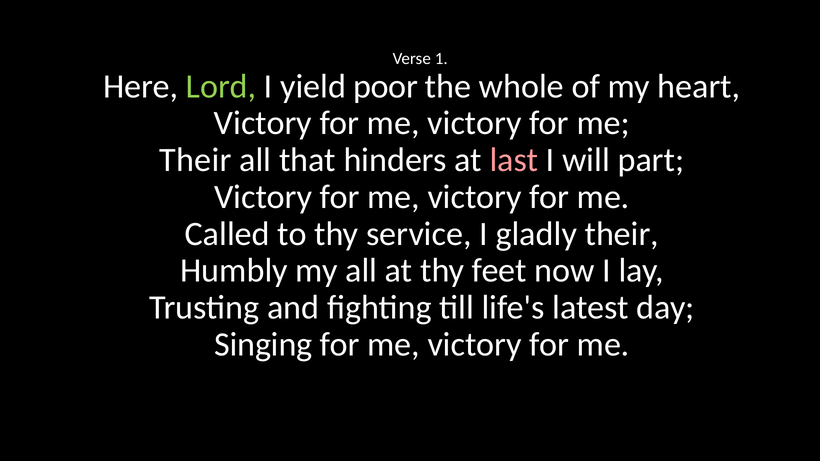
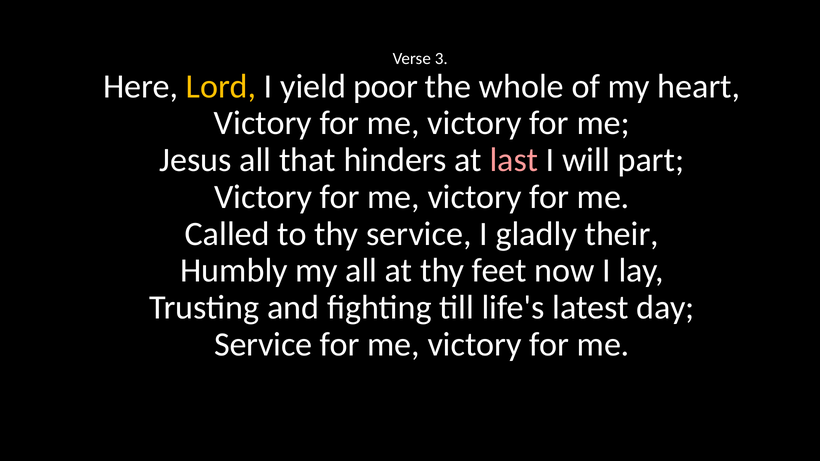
1: 1 -> 3
Lord colour: light green -> yellow
Their at (195, 160): Their -> Jesus
Singing at (263, 345): Singing -> Service
